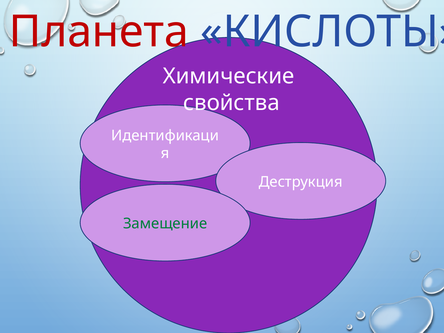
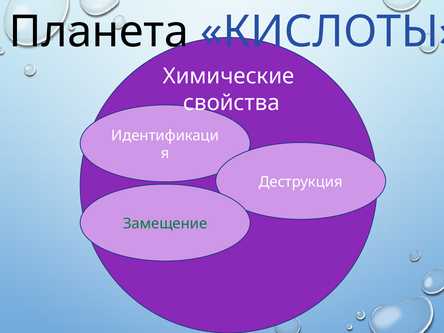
Планета colour: red -> black
